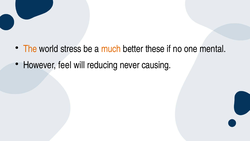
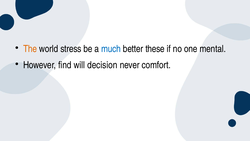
much colour: orange -> blue
feel: feel -> find
reducing: reducing -> decision
causing: causing -> comfort
